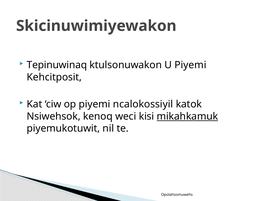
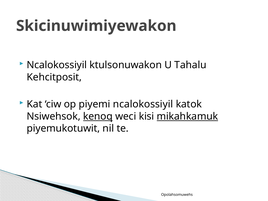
Tepinuwinaq at (57, 65): Tepinuwinaq -> Ncalokossiyil
U Piyemi: Piyemi -> Tahalu
kenoq underline: none -> present
